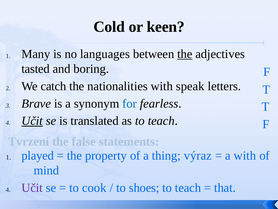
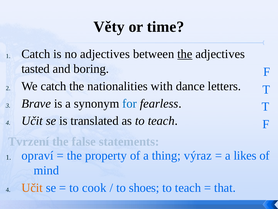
Cold: Cold -> Věty
keen: keen -> time
1 Many: Many -> Catch
no languages: languages -> adjectives
speak: speak -> dance
Učit at (32, 121) underline: present -> none
played: played -> opraví
a with: with -> likes
Učit at (32, 187) colour: purple -> orange
